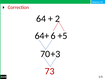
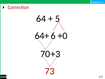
2: 2 -> 5
+5: +5 -> +0
